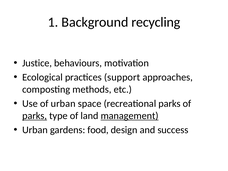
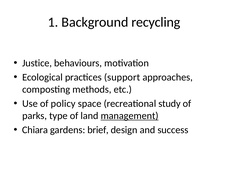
of urban: urban -> policy
recreational parks: parks -> study
parks at (35, 116) underline: present -> none
Urban at (35, 130): Urban -> Chiara
food: food -> brief
